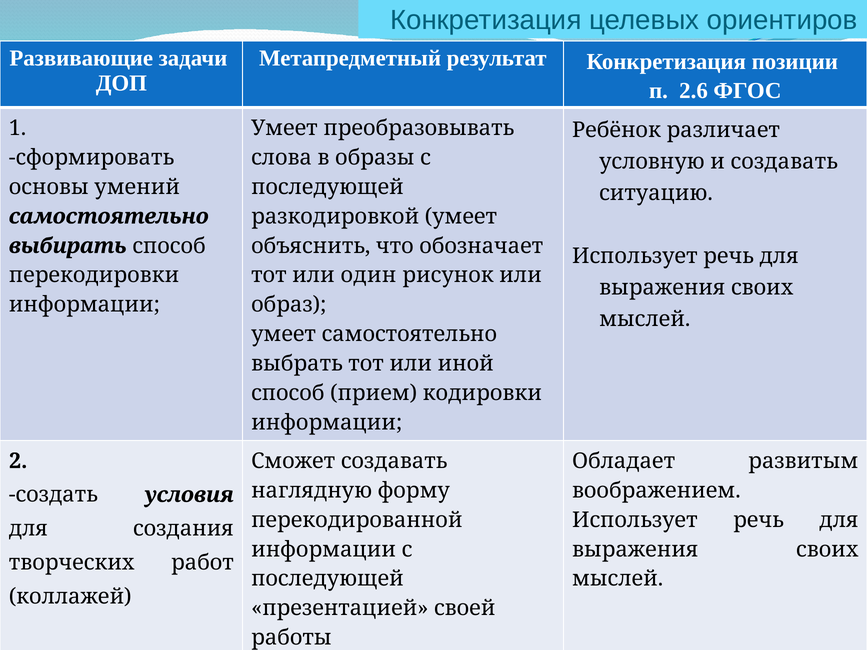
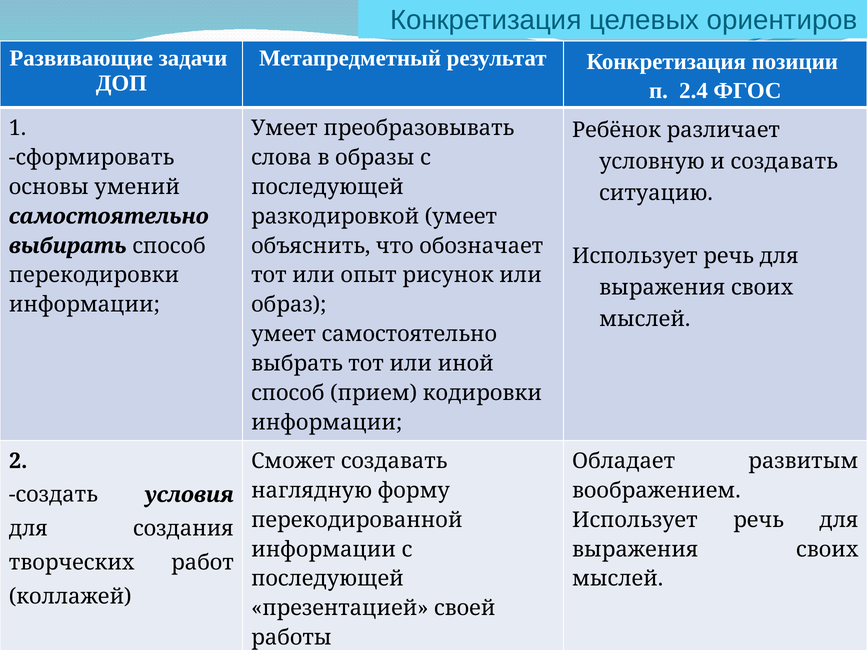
2.6: 2.6 -> 2.4
один: один -> опыт
